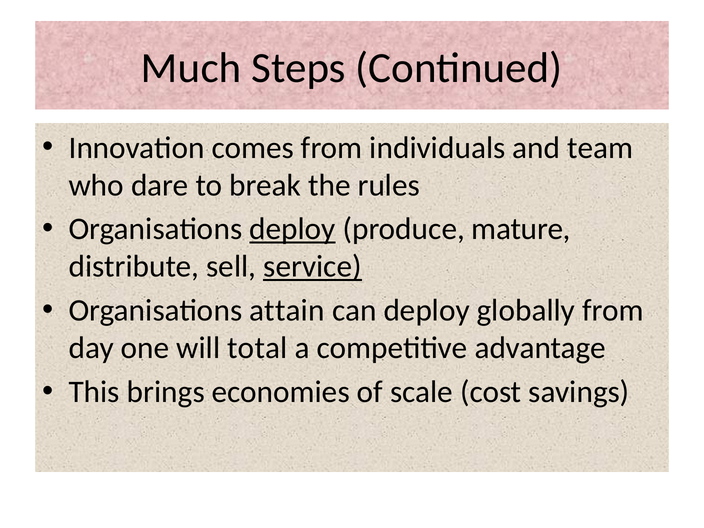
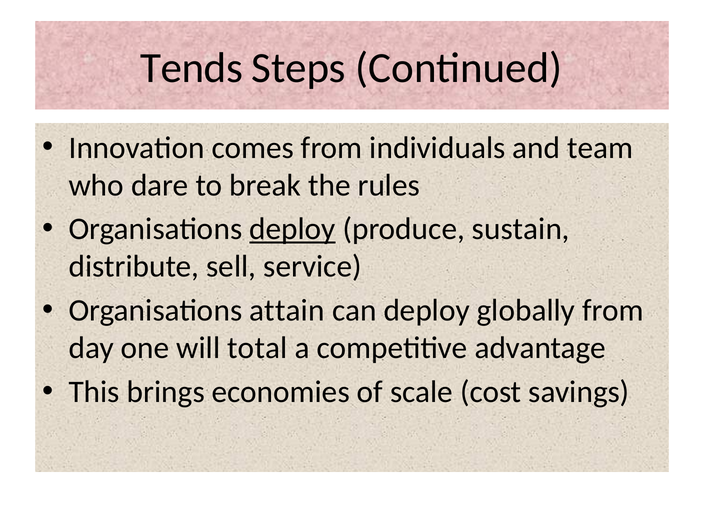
Much: Much -> Tends
mature: mature -> sustain
service underline: present -> none
